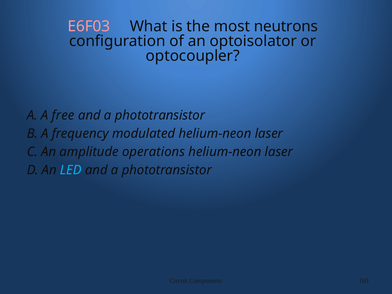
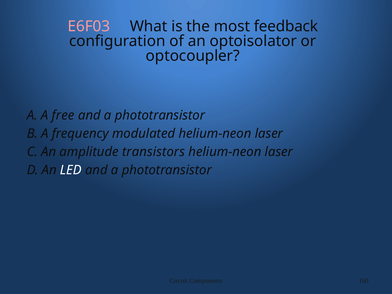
neutrons: neutrons -> feedback
operations: operations -> transistors
LED colour: light blue -> white
